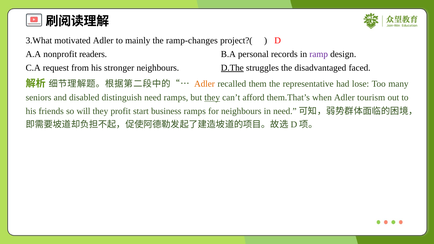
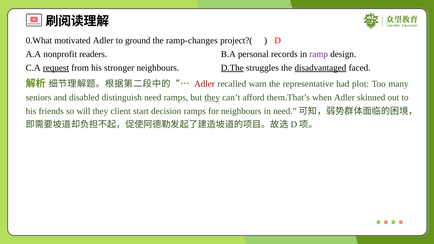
3.What: 3.What -> 0.What
mainly: mainly -> ground
request underline: none -> present
disadvantaged underline: none -> present
Adler at (205, 84) colour: orange -> red
them: them -> warn
lose: lose -> plot
tourism: tourism -> skinned
profit: profit -> client
business: business -> decision
